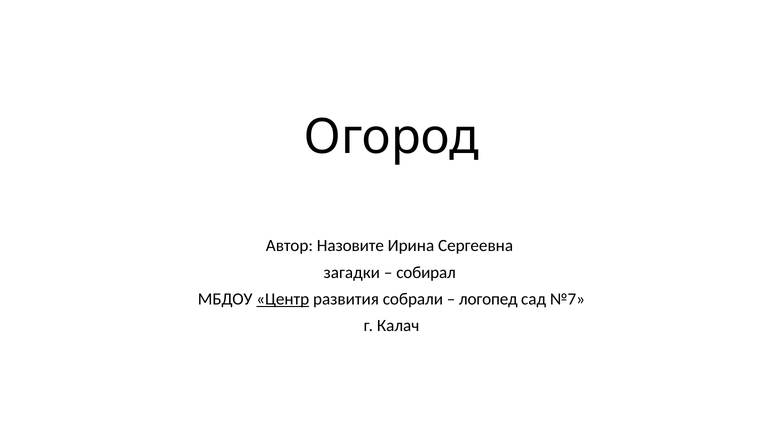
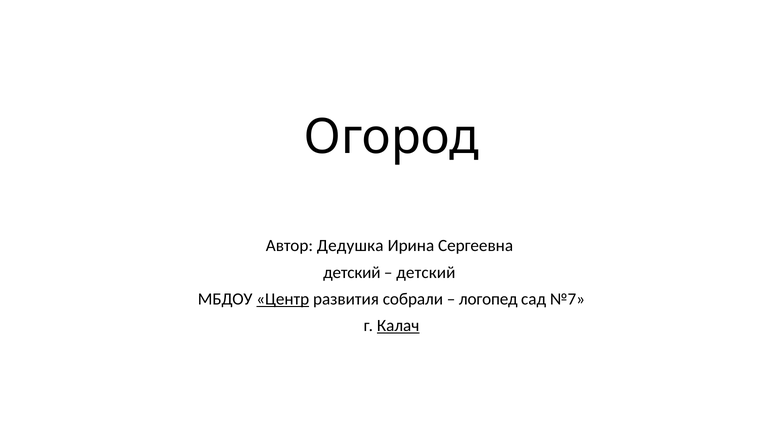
Назовите: Назовите -> Дедушка
загадки at (352, 273): загадки -> детский
собирал at (426, 273): собирал -> детский
Калач underline: none -> present
